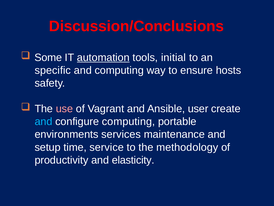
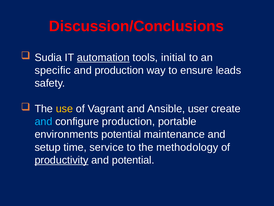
Some: Some -> Sudia
and computing: computing -> production
hosts: hosts -> leads
use colour: pink -> yellow
configure computing: computing -> production
environments services: services -> potential
productivity underline: none -> present
and elasticity: elasticity -> potential
